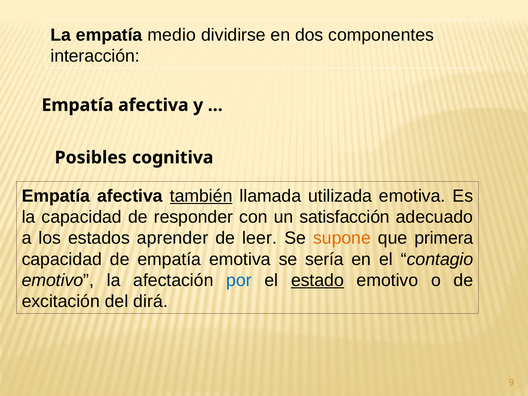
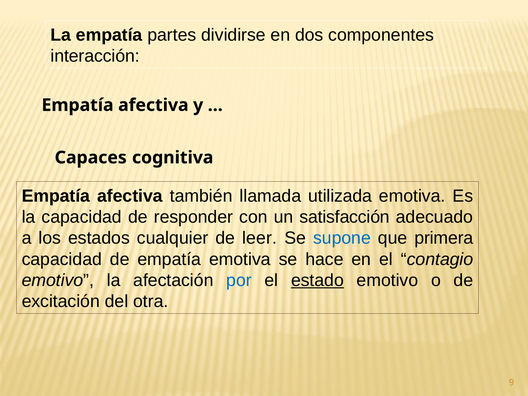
medio: medio -> partes
Posibles: Posibles -> Capaces
también underline: present -> none
aprender: aprender -> cualquier
supone colour: orange -> blue
sería: sería -> hace
dirá: dirá -> otra
